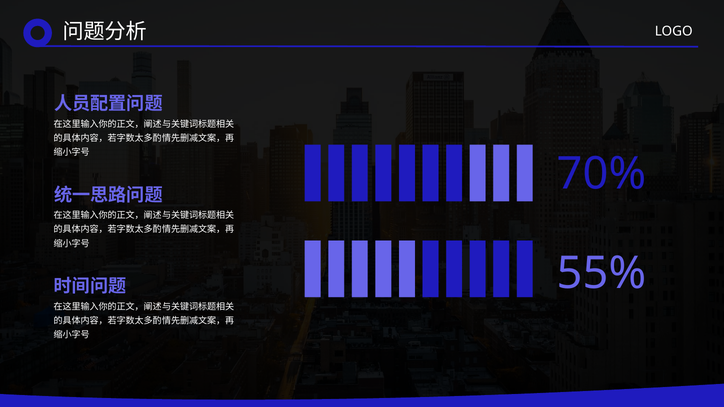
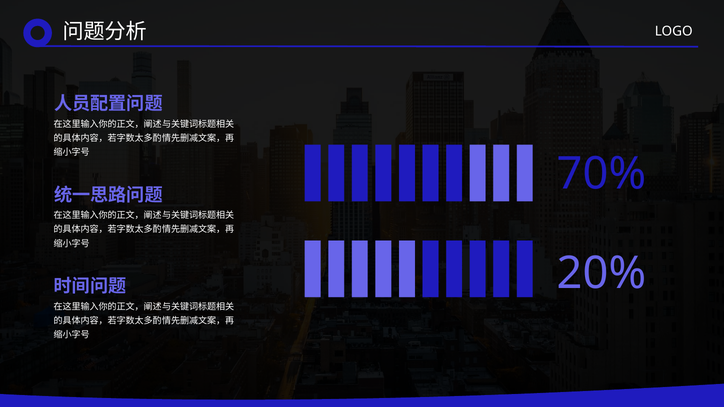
55%: 55% -> 20%
